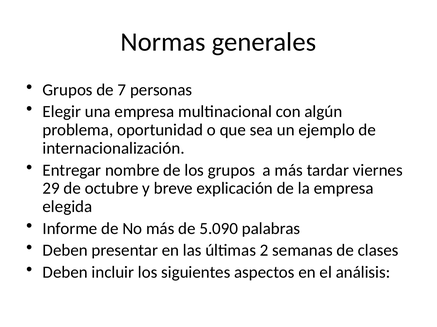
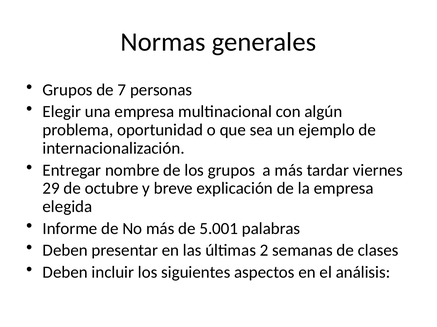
5.090: 5.090 -> 5.001
